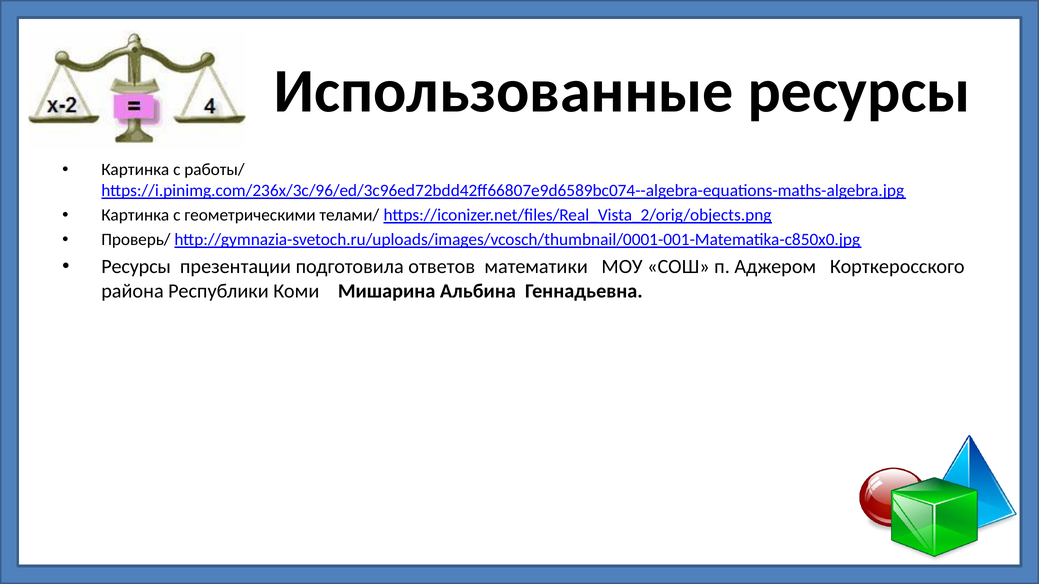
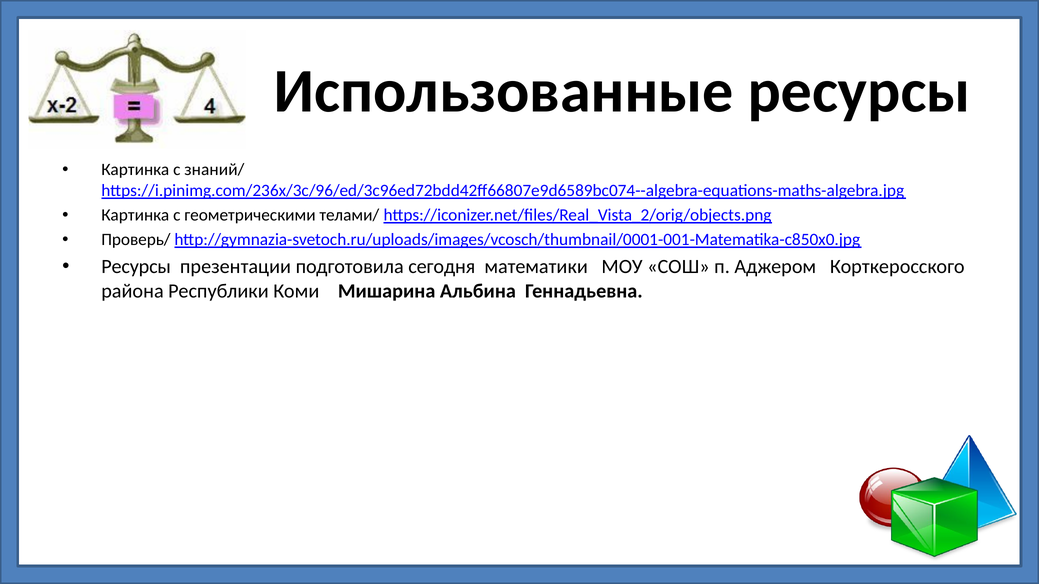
работы/: работы/ -> знаний/
ответов: ответов -> сегодня
